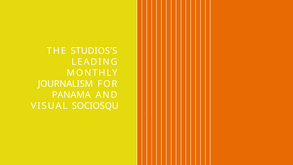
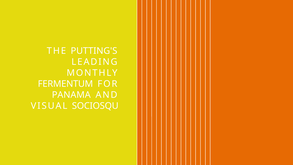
STUDIOS'S: STUDIOS'S -> PUTTING'S
JOURNALISM: JOURNALISM -> FERMENTUM
